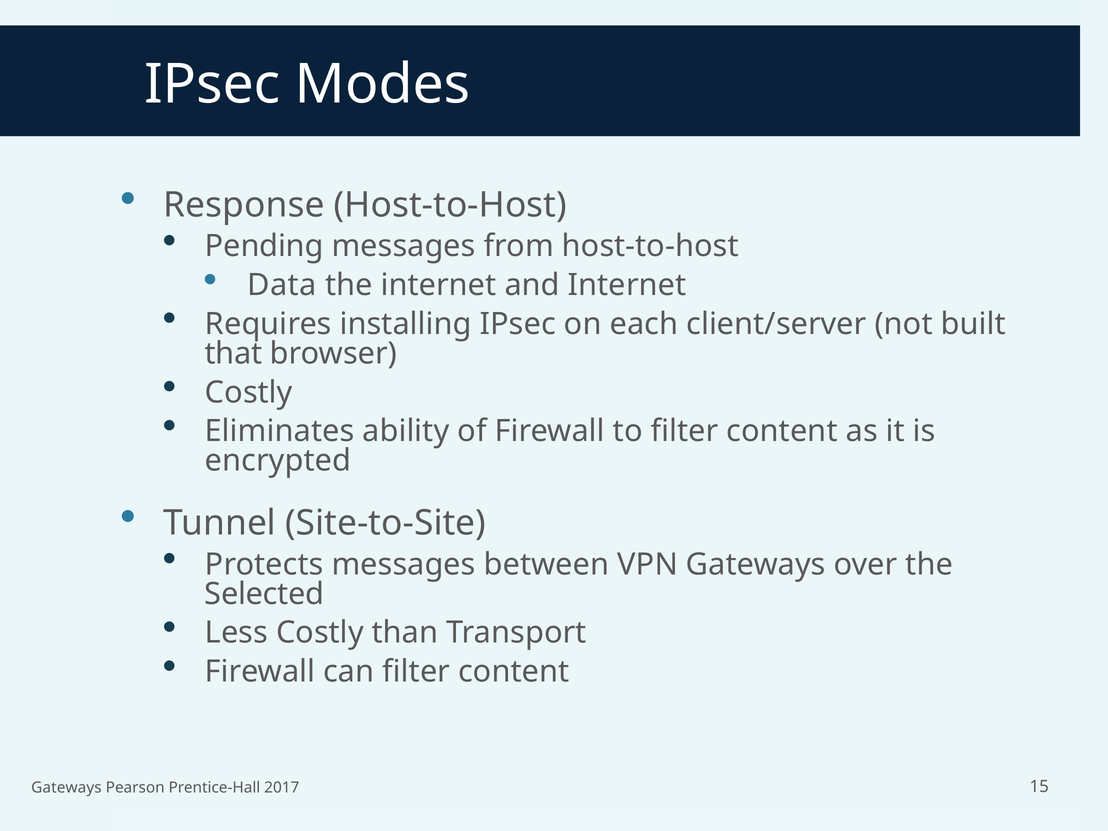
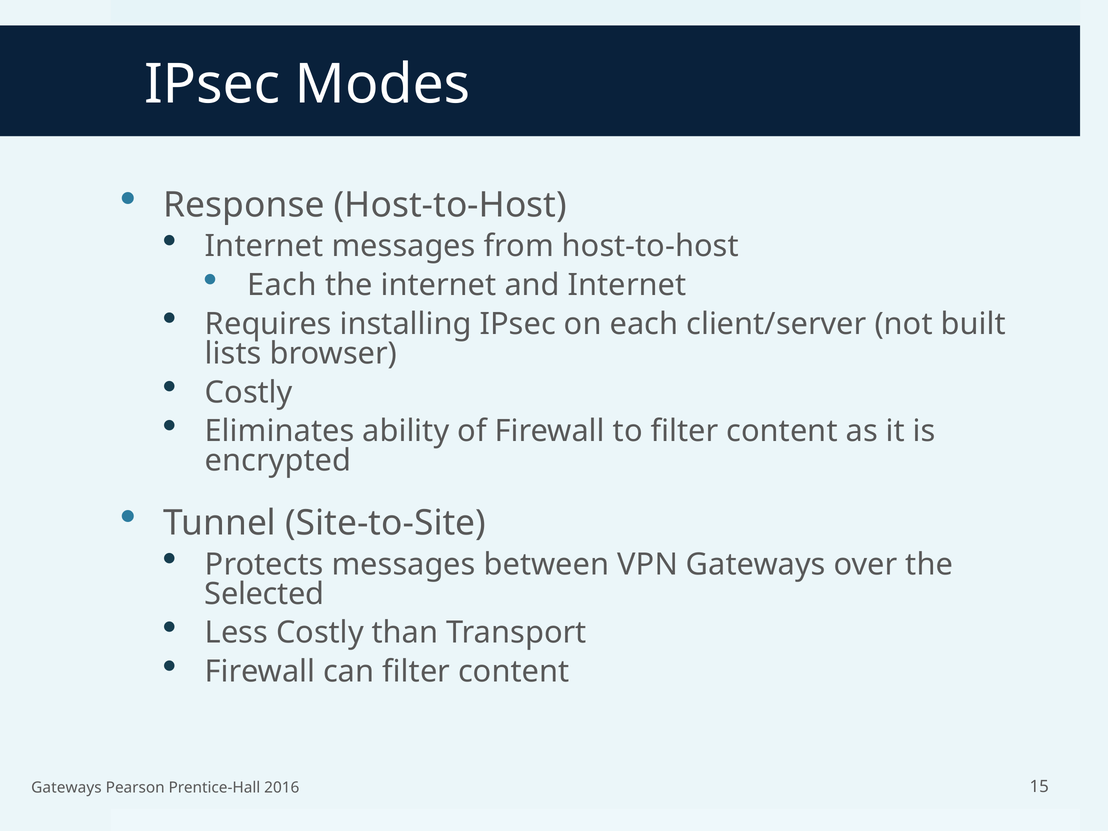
Pending at (264, 246): Pending -> Internet
Data at (282, 285): Data -> Each
that: that -> lists
2017: 2017 -> 2016
